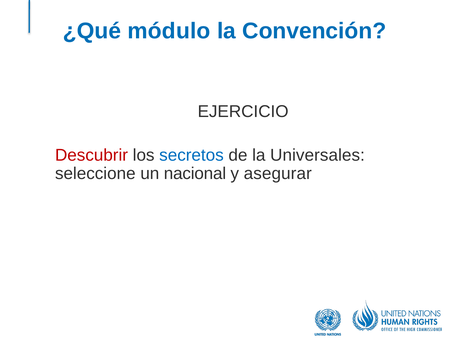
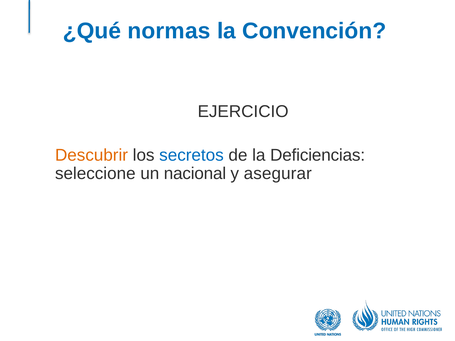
módulo: módulo -> normas
Descubrir colour: red -> orange
Universales: Universales -> Deficiencias
